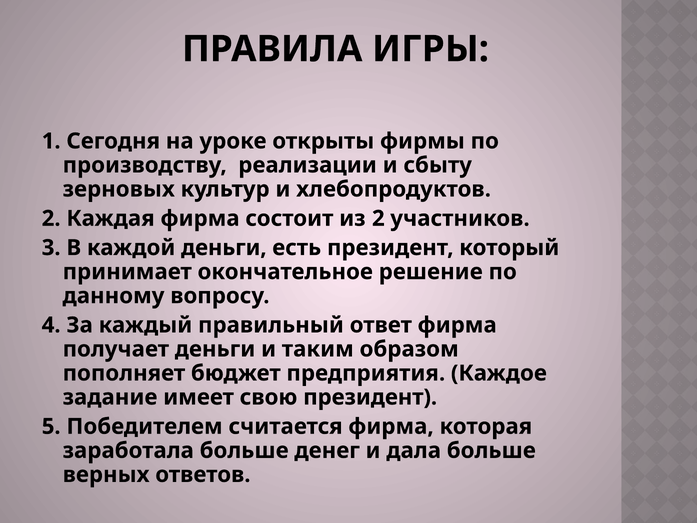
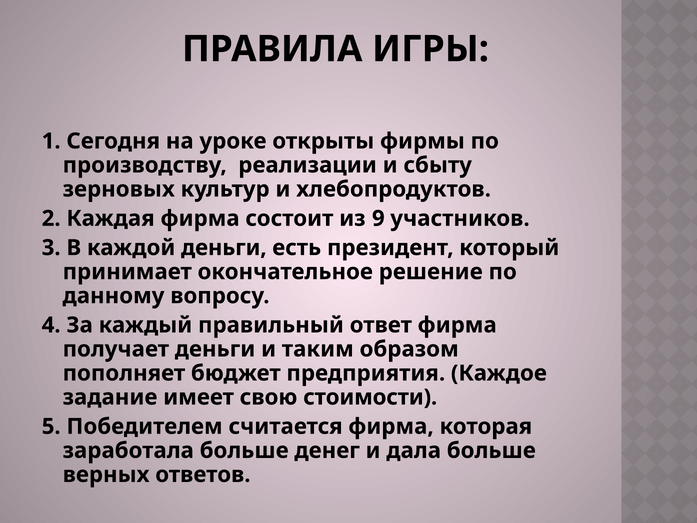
из 2: 2 -> 9
свою президент: президент -> стоимости
